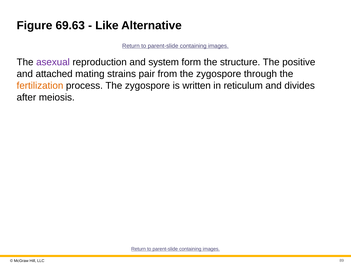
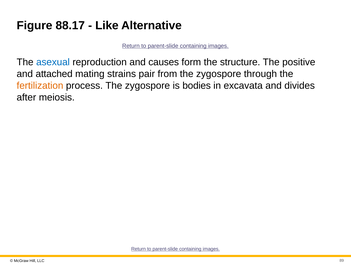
69.63: 69.63 -> 88.17
asexual colour: purple -> blue
system: system -> causes
written: written -> bodies
reticulum: reticulum -> excavata
